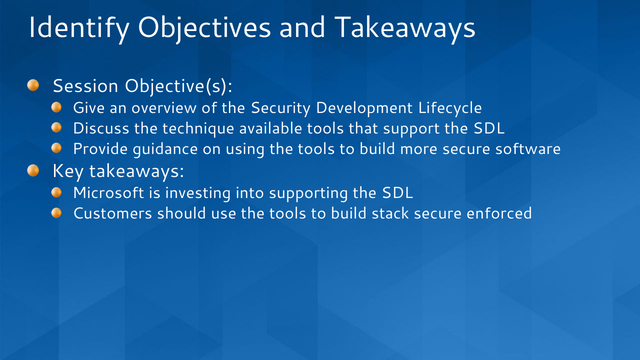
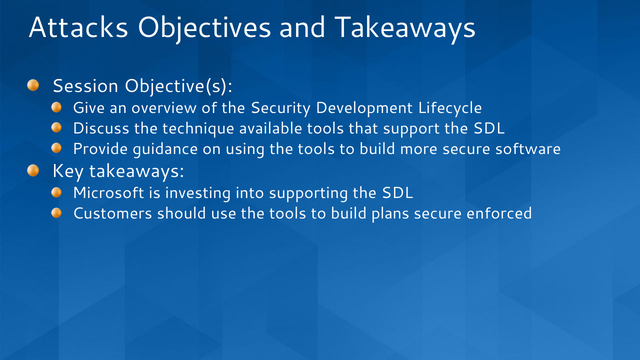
Identify: Identify -> Attacks
stack: stack -> plans
